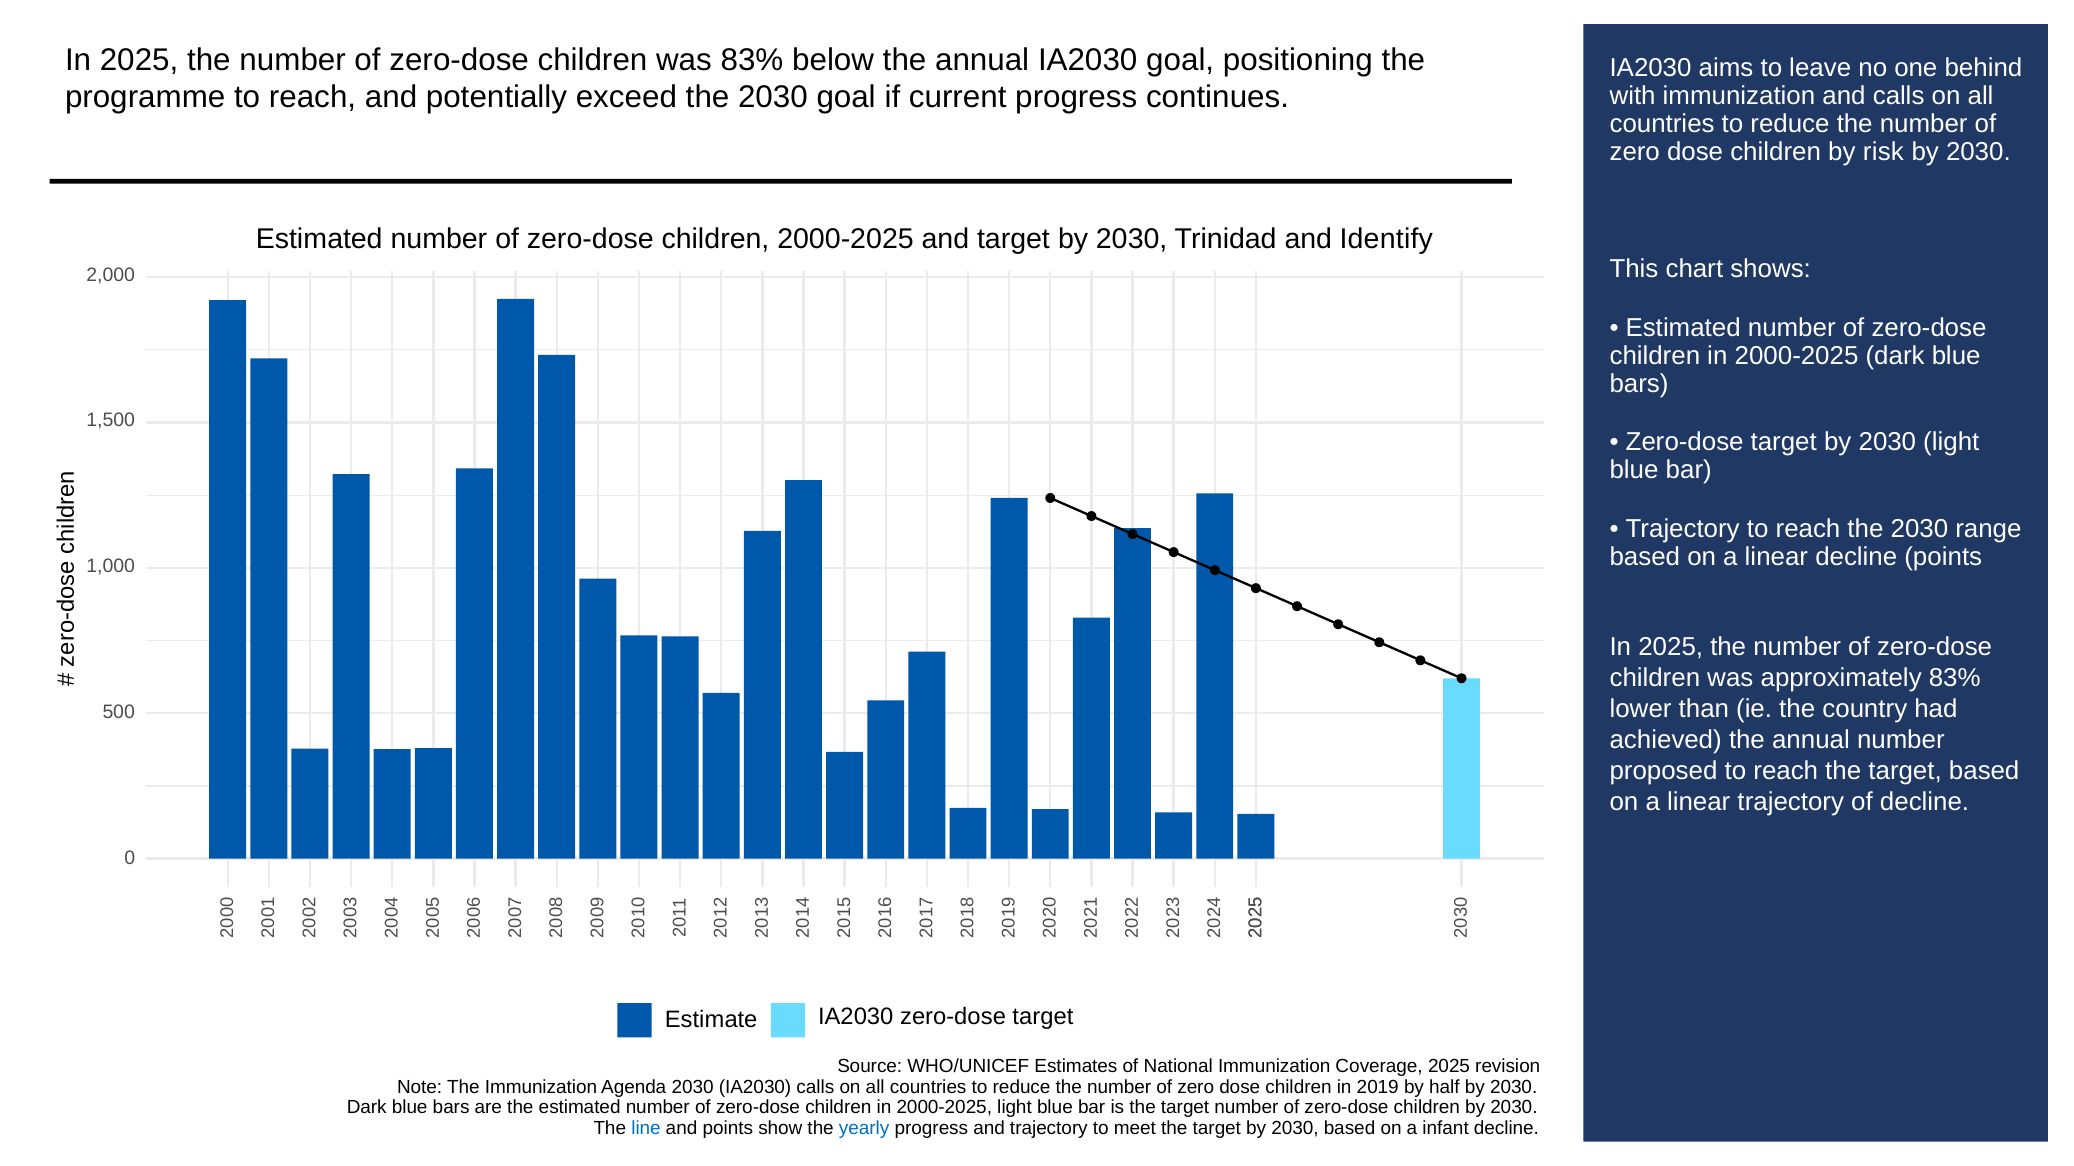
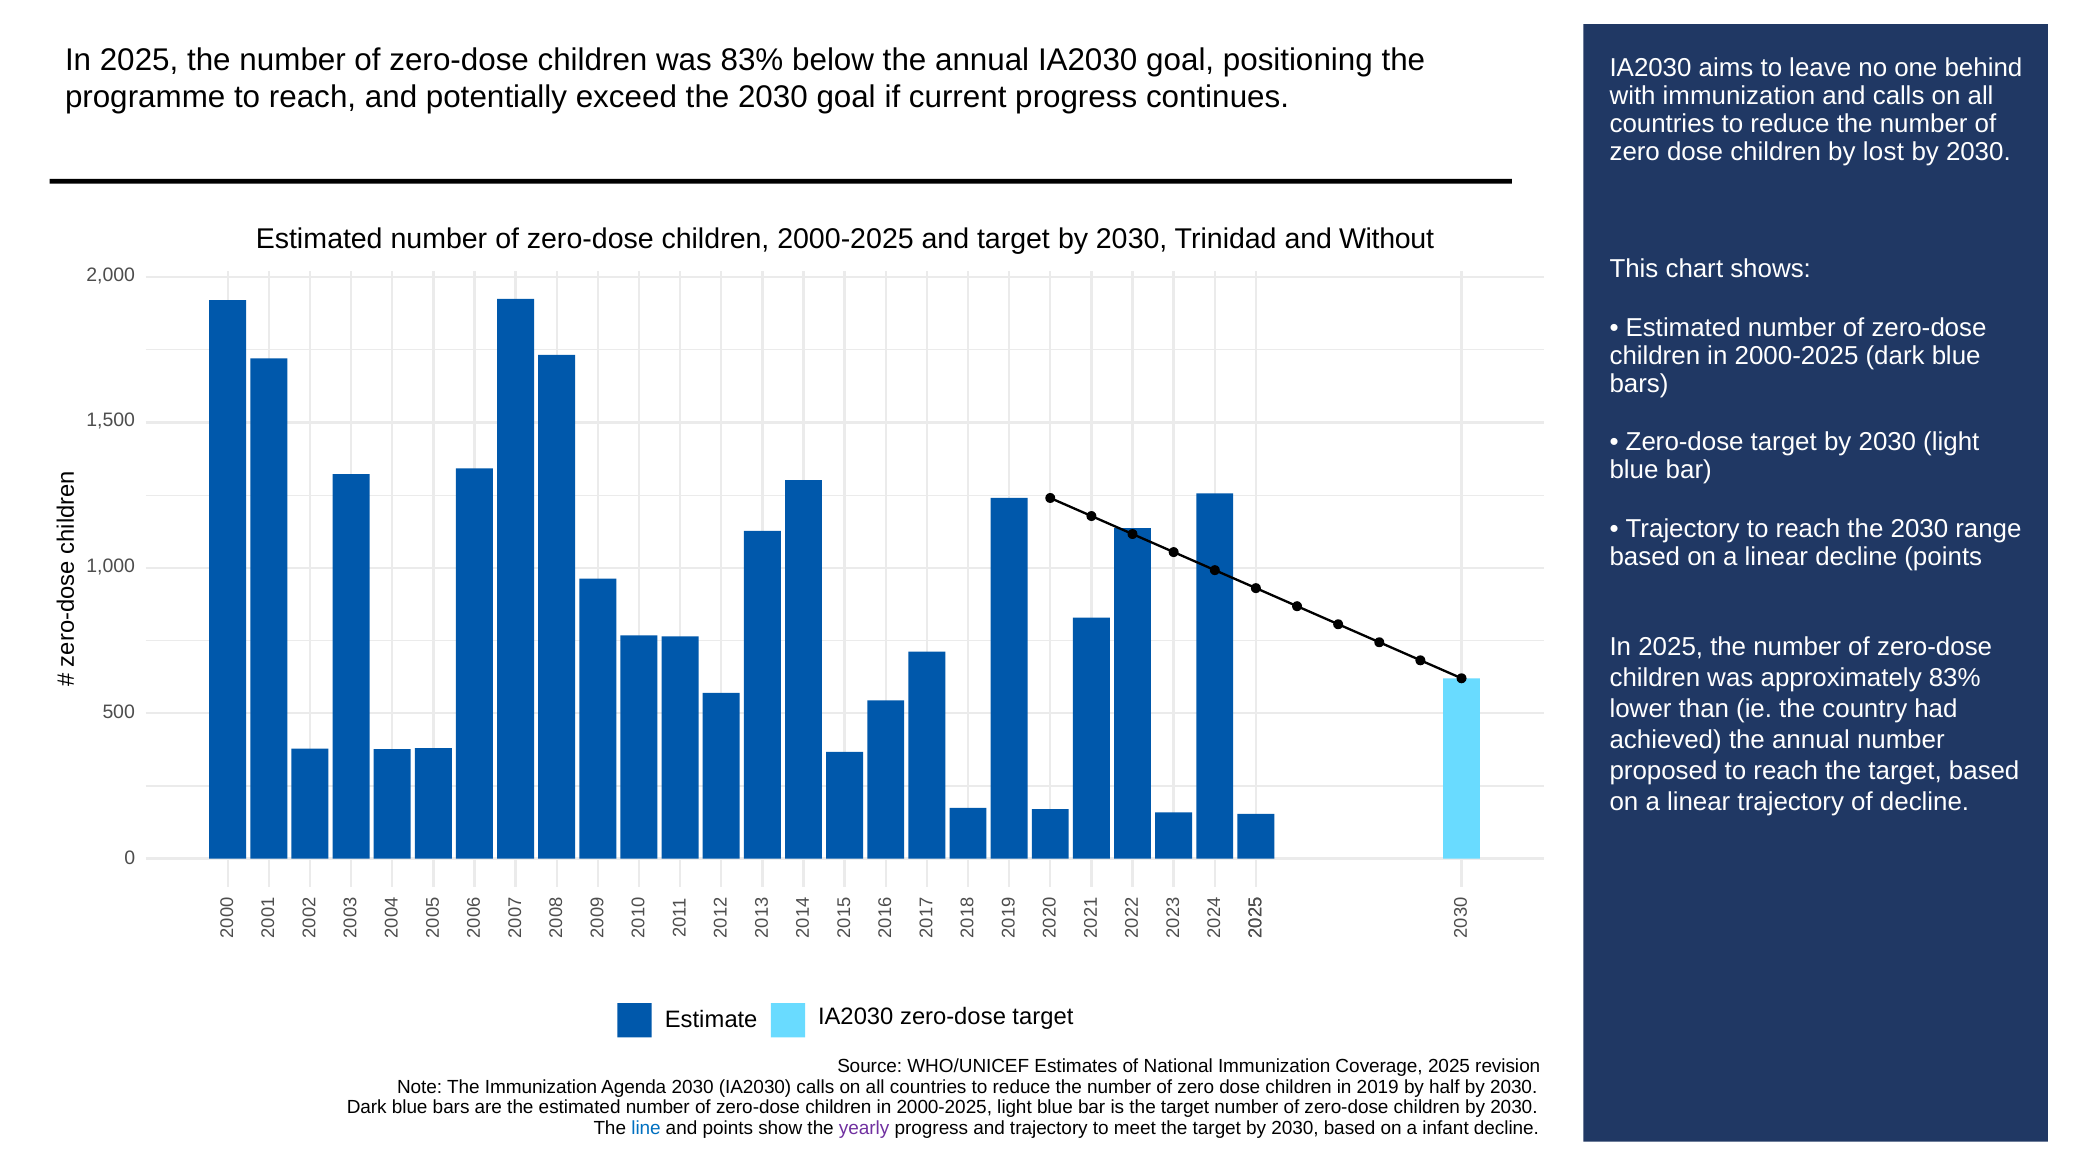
risk: risk -> lost
Identify: Identify -> Without
yearly colour: blue -> purple
